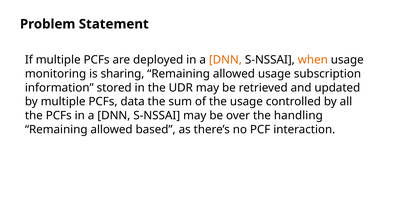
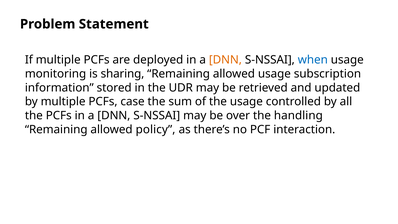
when colour: orange -> blue
data: data -> case
based: based -> policy
